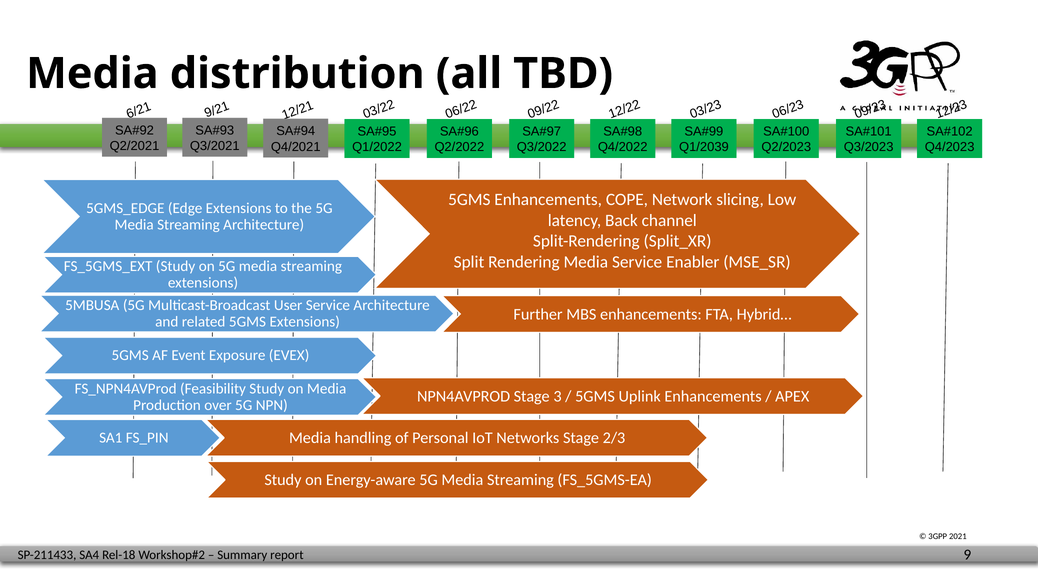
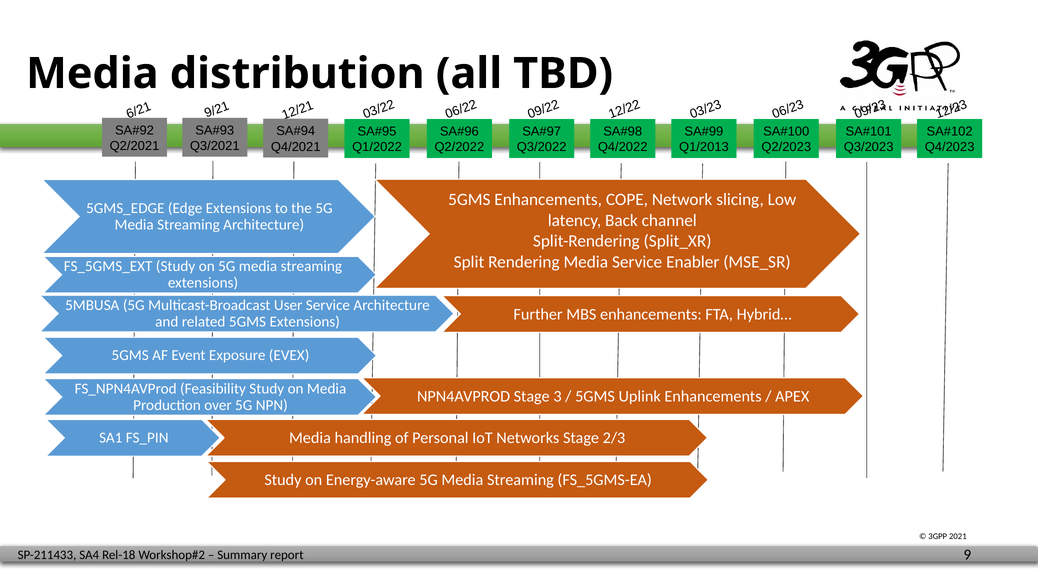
Q1/2039: Q1/2039 -> Q1/2013
